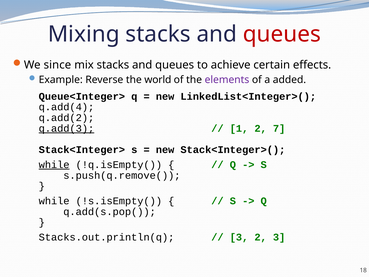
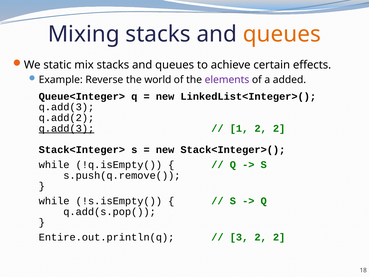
queues at (282, 34) colour: red -> orange
since: since -> static
q.add(4 at (66, 107): q.add(4 -> q.add(3
1 2 7: 7 -> 2
while at (54, 165) underline: present -> none
Stacks.out.println(q: Stacks.out.println(q -> Entire.out.println(q
3 2 3: 3 -> 2
